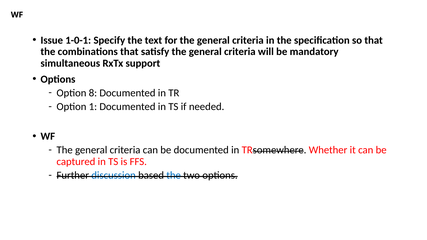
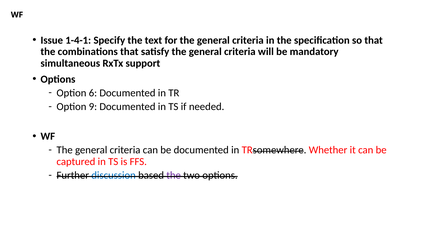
1-0-1: 1-0-1 -> 1-4-1
8: 8 -> 6
1: 1 -> 9
the at (174, 175) colour: blue -> purple
